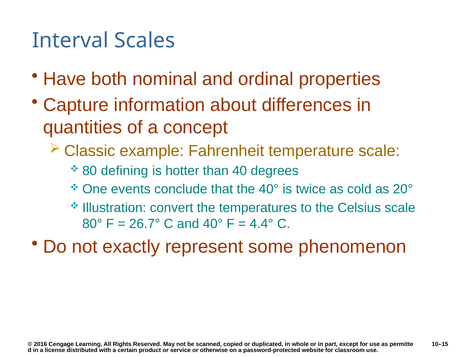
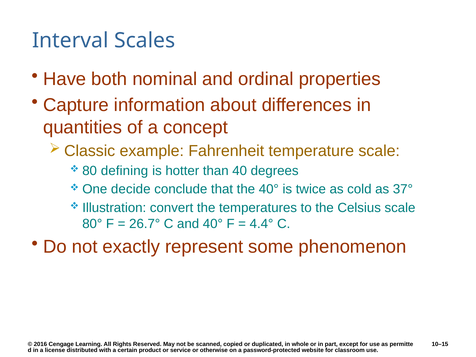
events: events -> decide
20°: 20° -> 37°
